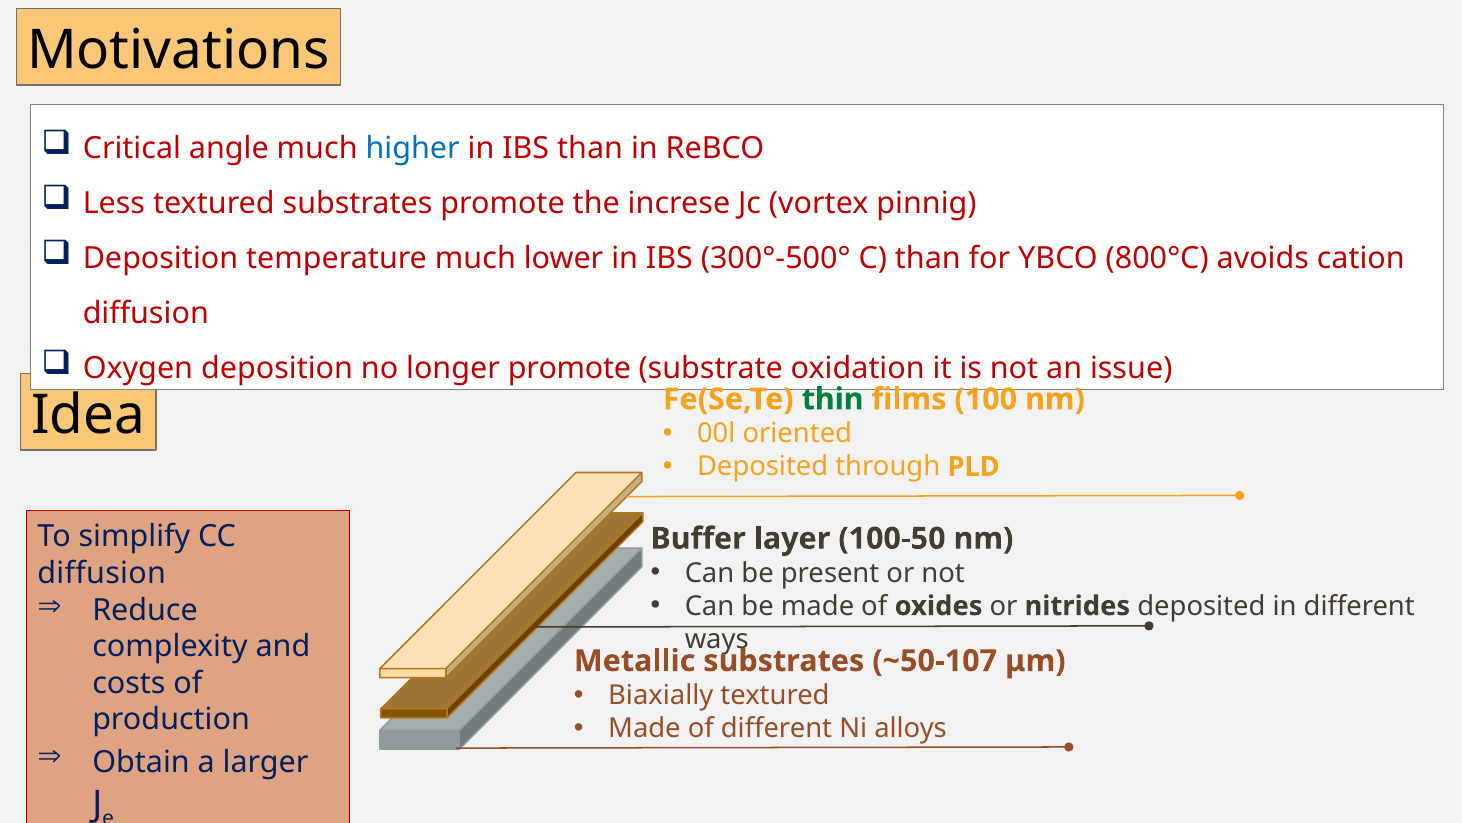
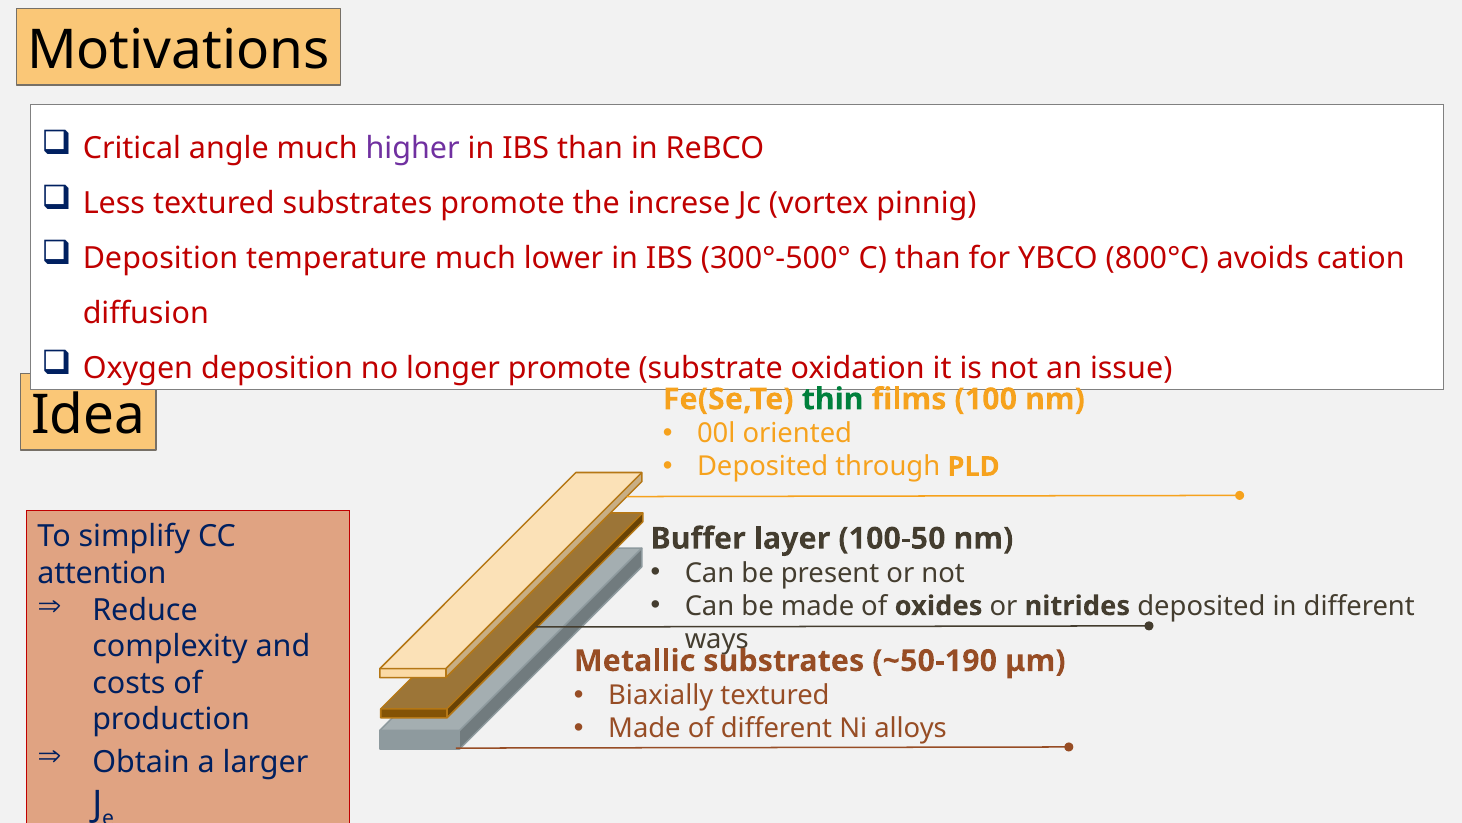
higher colour: blue -> purple
diffusion at (102, 573): diffusion -> attention
~50-107: ~50-107 -> ~50-190
